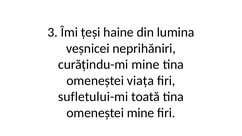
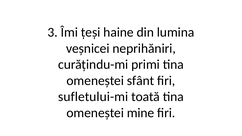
curățindu-mi mine: mine -> primi
viața: viața -> sfânt
